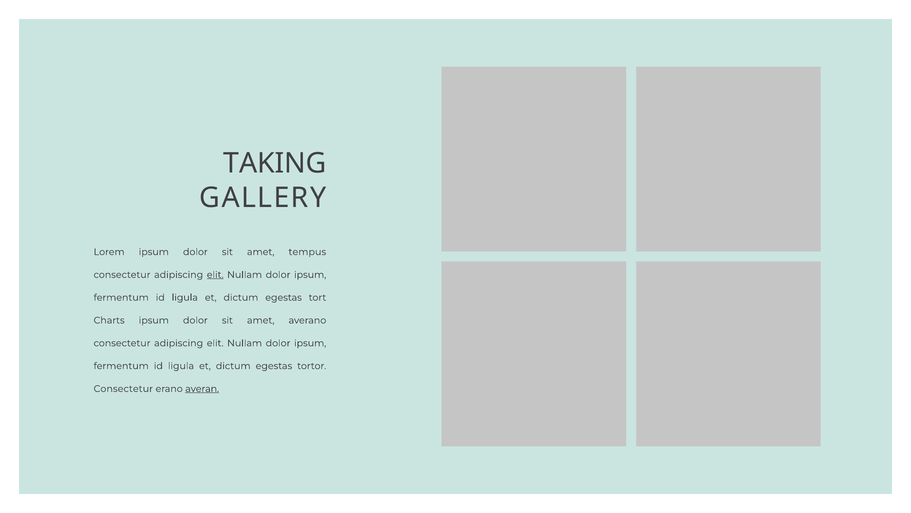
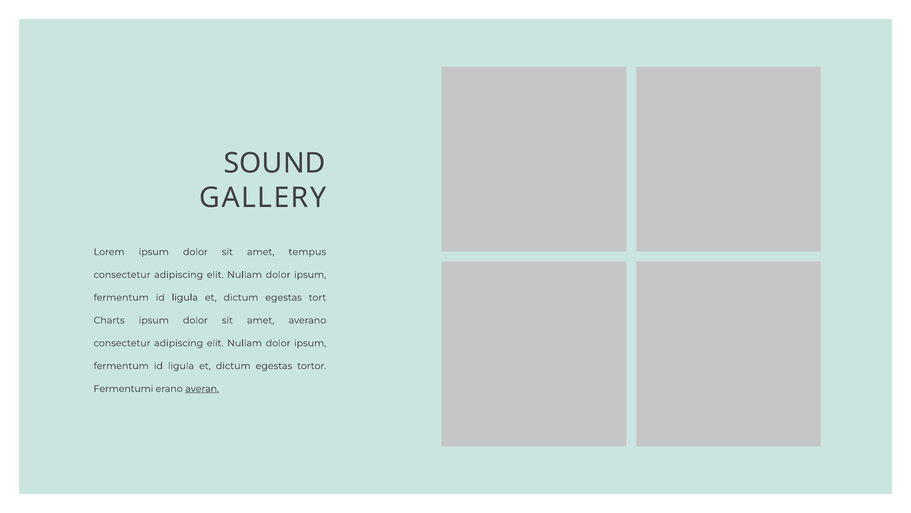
TAKING: TAKING -> SOUND
elit at (215, 274) underline: present -> none
Consectetur at (123, 388): Consectetur -> Fermentumi
